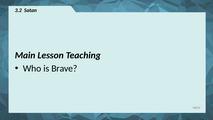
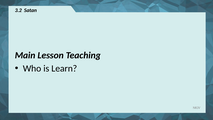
Brave: Brave -> Learn
